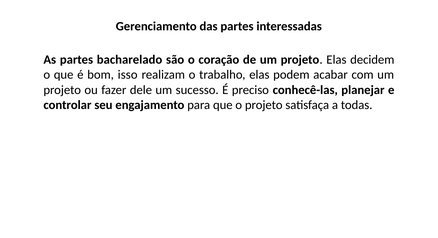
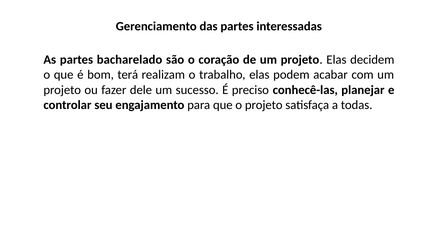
isso: isso -> terá
